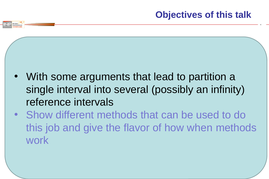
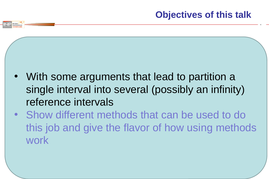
when: when -> using
